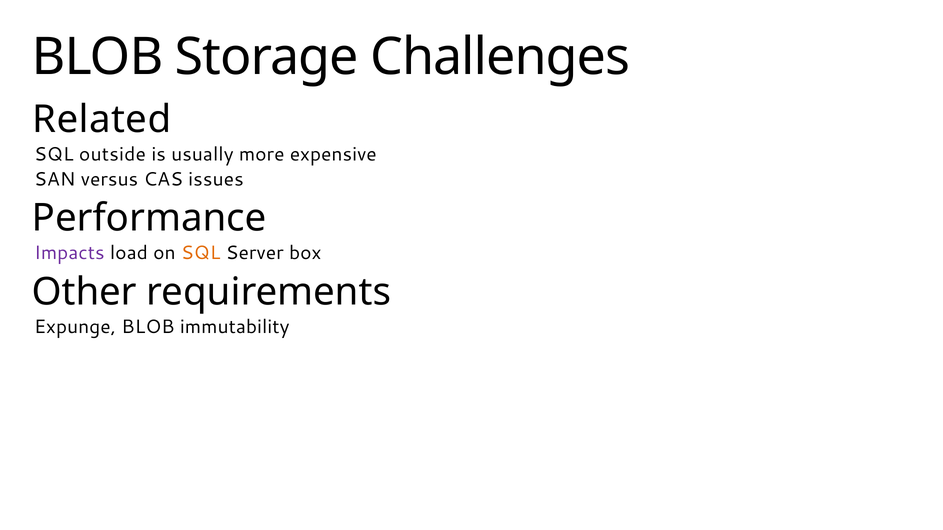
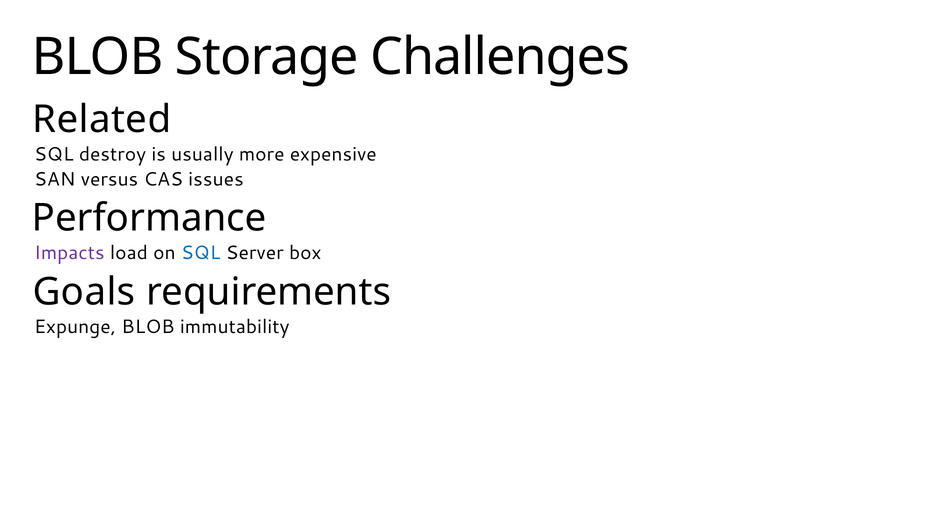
outside: outside -> destroy
SQL at (201, 253) colour: orange -> blue
Other: Other -> Goals
